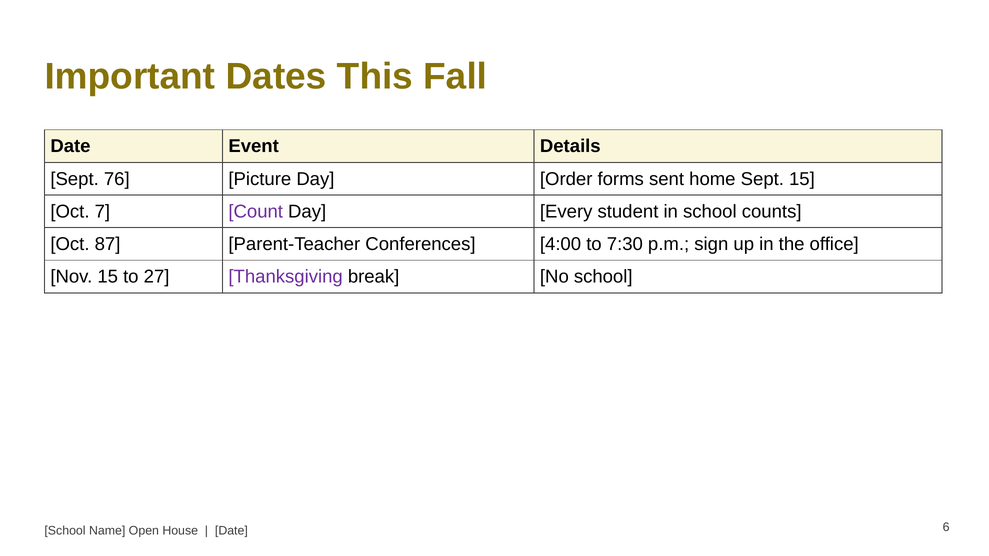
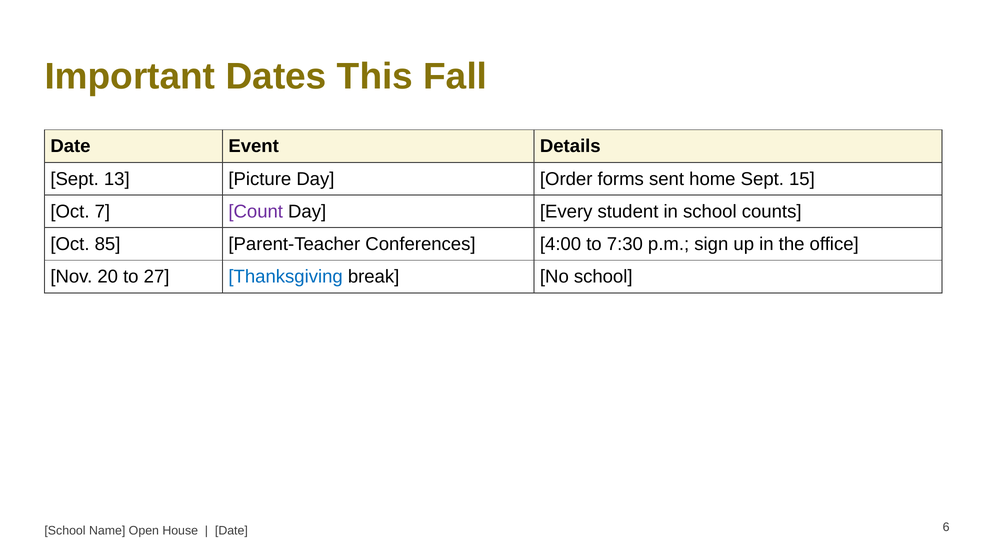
76: 76 -> 13
87: 87 -> 85
Nov 15: 15 -> 20
Thanksgiving colour: purple -> blue
